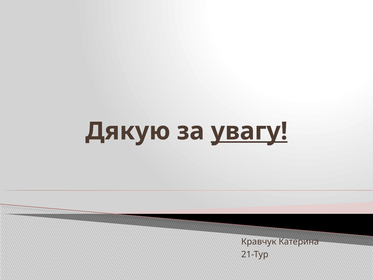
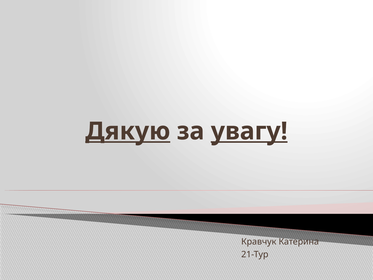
Дякую underline: none -> present
